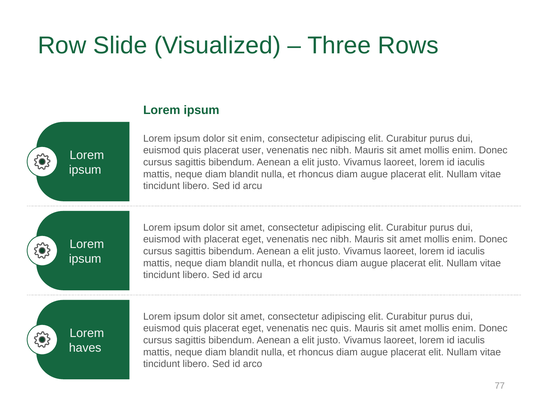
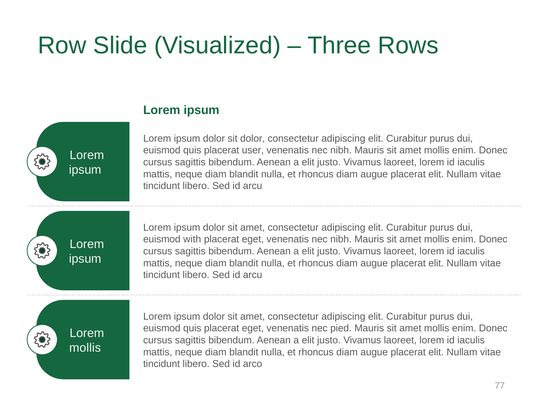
sit enim: enim -> dolor
nec quis: quis -> pied
haves at (85, 348): haves -> mollis
